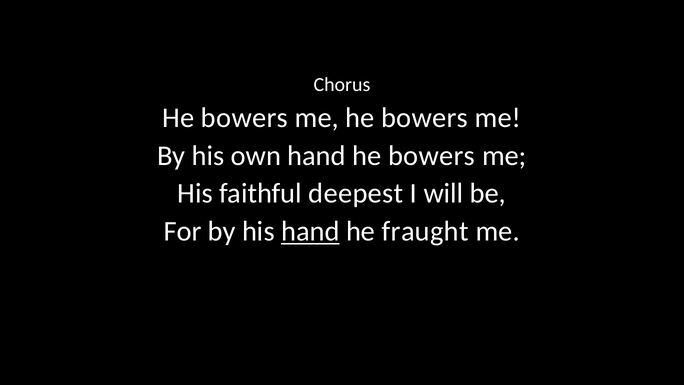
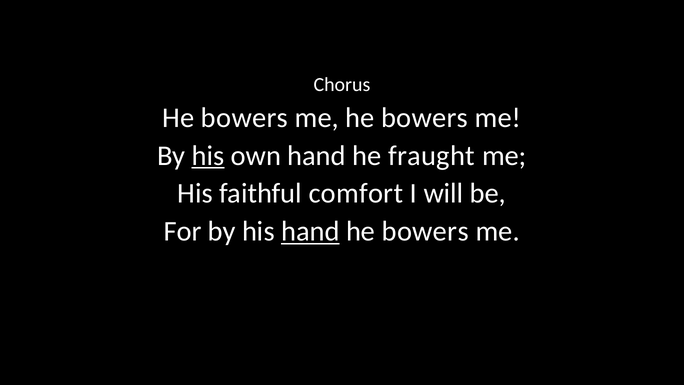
his at (208, 156) underline: none -> present
hand he bowers: bowers -> fraught
deepest: deepest -> comfort
fraught at (425, 231): fraught -> bowers
